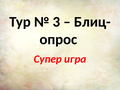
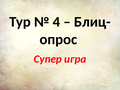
3: 3 -> 4
